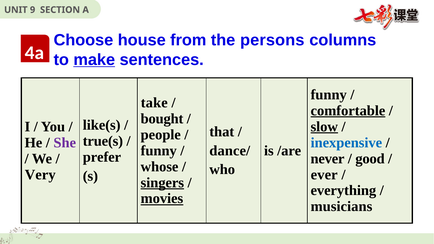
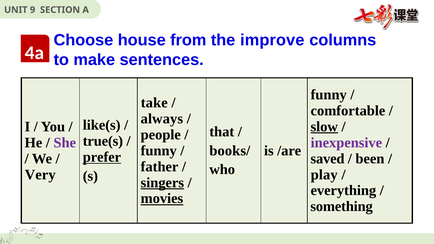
persons: persons -> improve
make underline: present -> none
comfortable underline: present -> none
bought: bought -> always
inexpensive colour: blue -> purple
dance/: dance/ -> books/
prefer underline: none -> present
never: never -> saved
good: good -> been
whose: whose -> father
ever: ever -> play
musicians: musicians -> something
